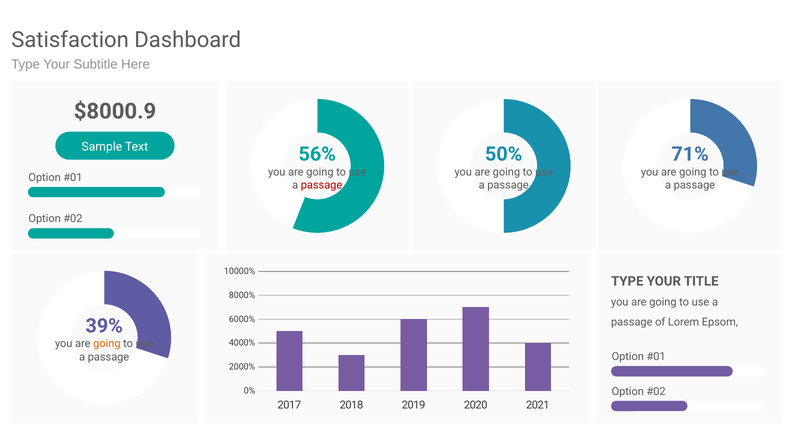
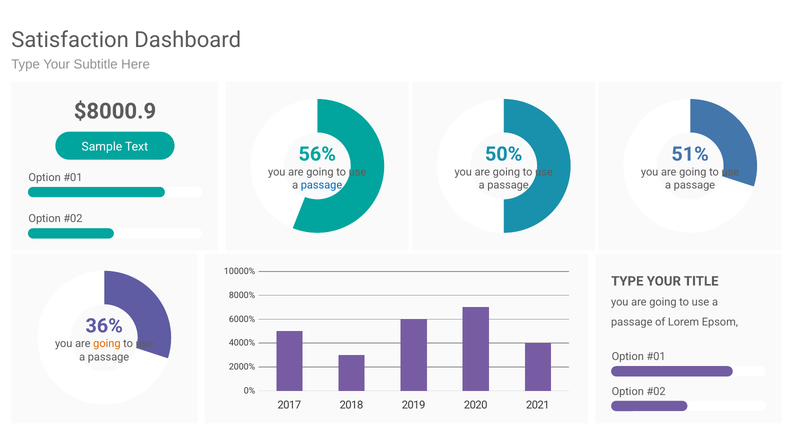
71%: 71% -> 51%
passage at (322, 185) colour: red -> blue
39%: 39% -> 36%
